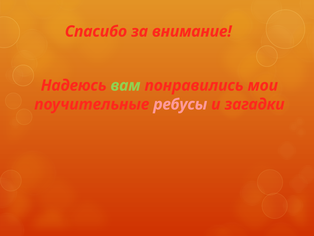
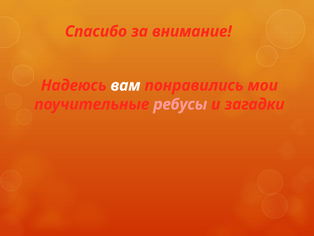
вам colour: light green -> white
